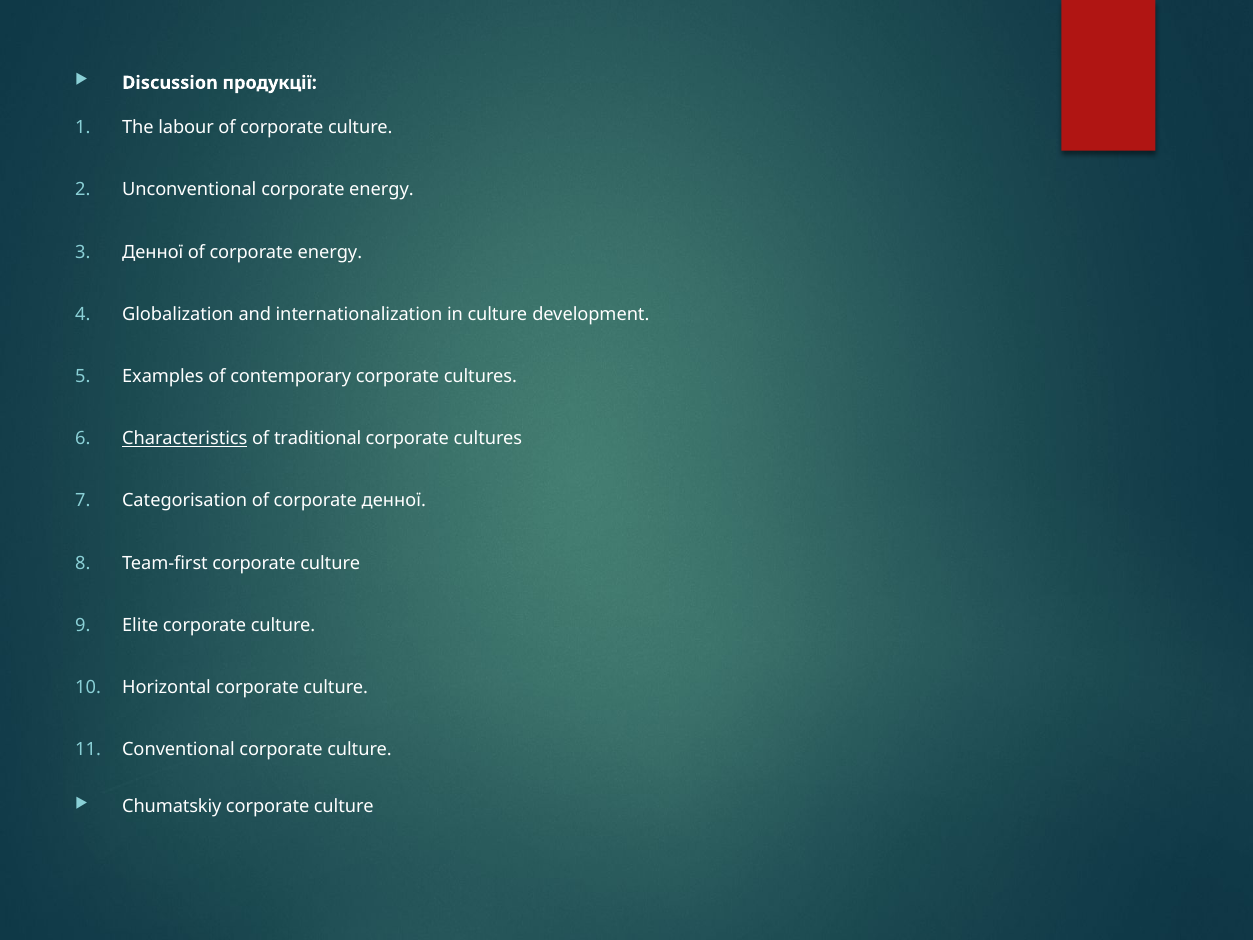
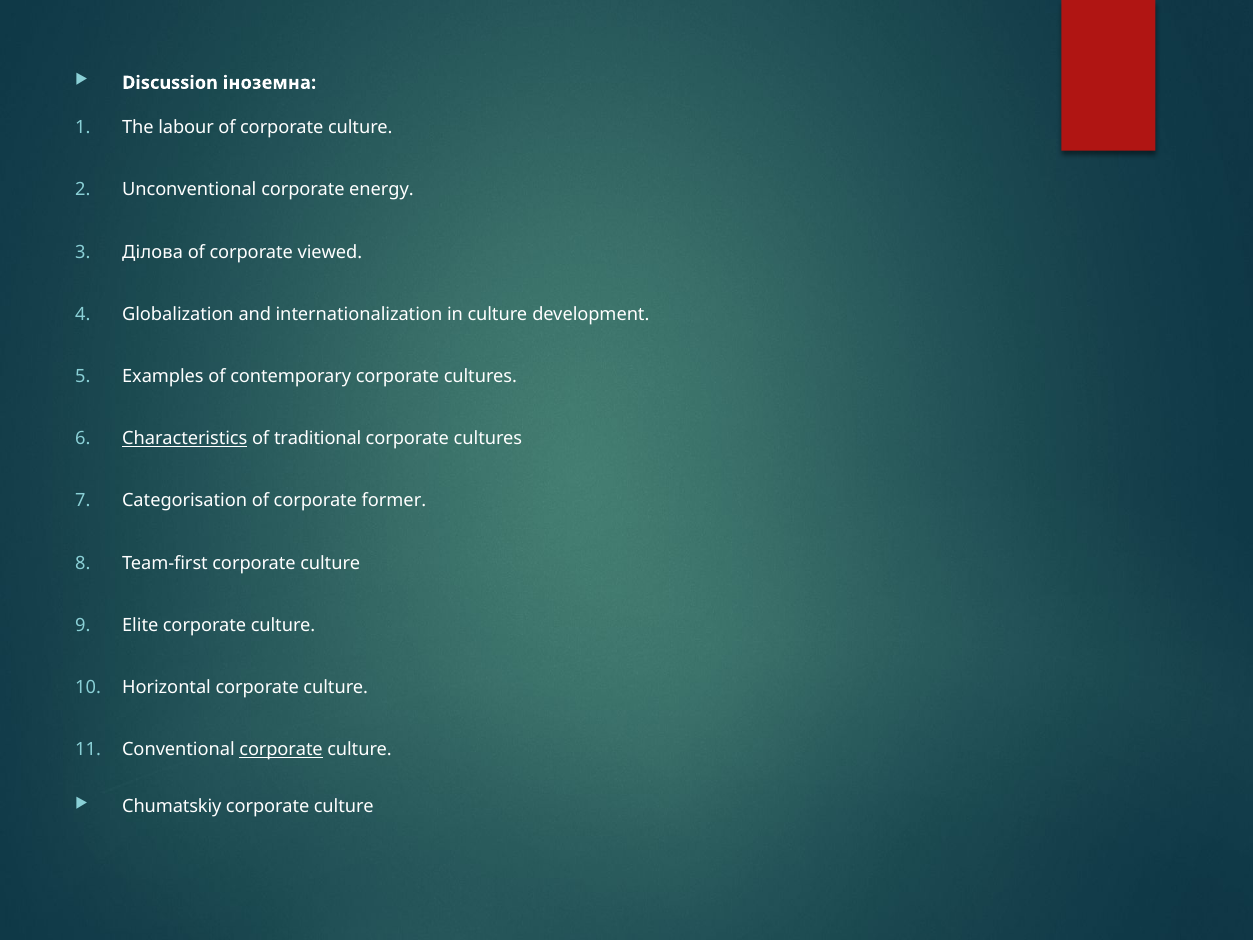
продукції: продукції -> іноземна
Денної at (153, 252): Денної -> Ділова
of corporate energy: energy -> viewed
corporate денної: денної -> former
corporate at (281, 750) underline: none -> present
